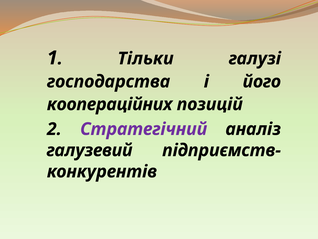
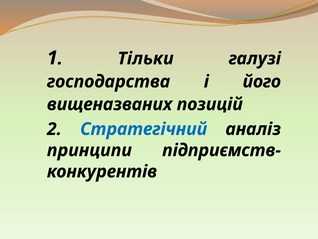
коопераційних: коопераційних -> вищеназваних
Стратегічний colour: purple -> blue
галузевий: галузевий -> принципи
